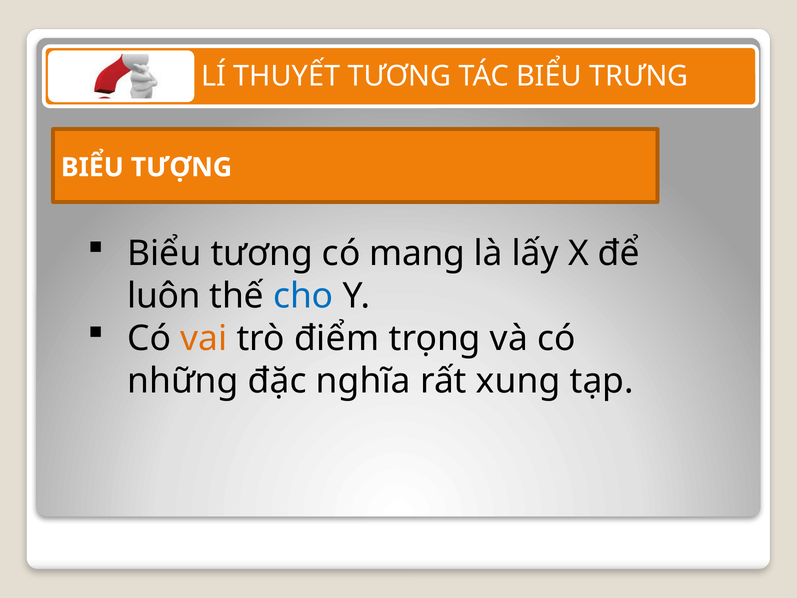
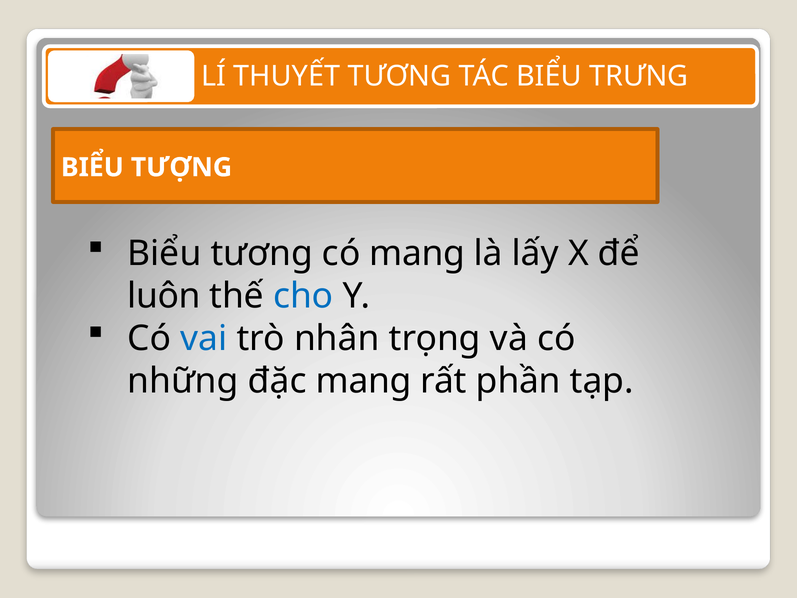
vai colour: orange -> blue
điểm: điểm -> nhân
đặc nghĩa: nghĩa -> mang
xung: xung -> phần
